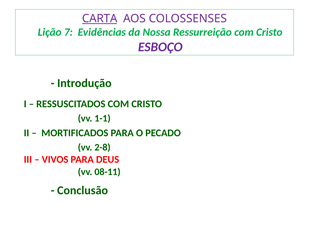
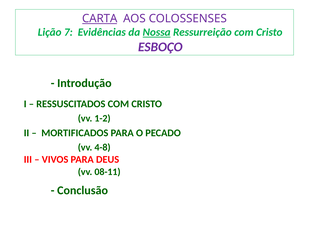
Nossa underline: none -> present
1-1: 1-1 -> 1-2
2-8: 2-8 -> 4-8
